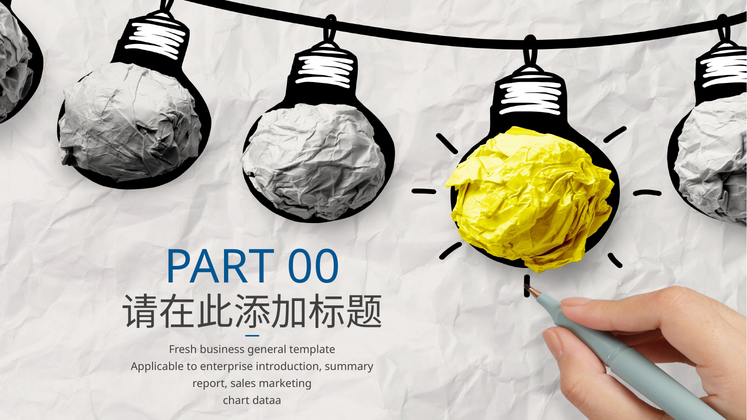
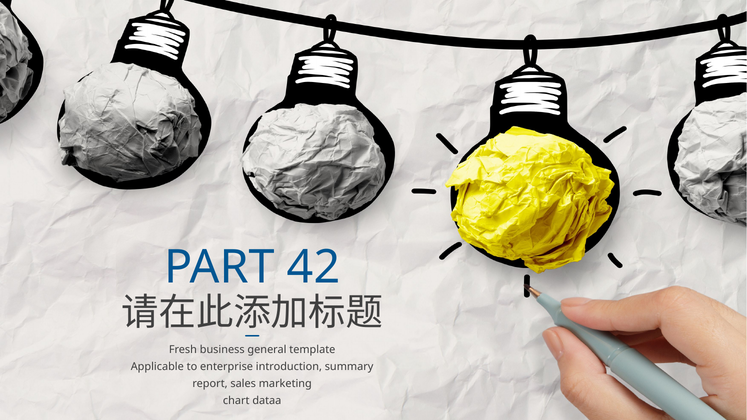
00: 00 -> 42
